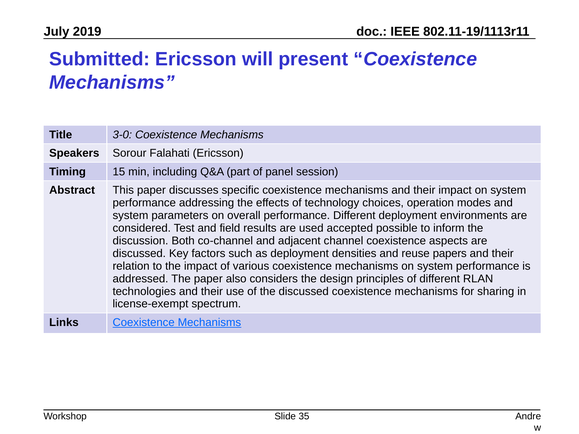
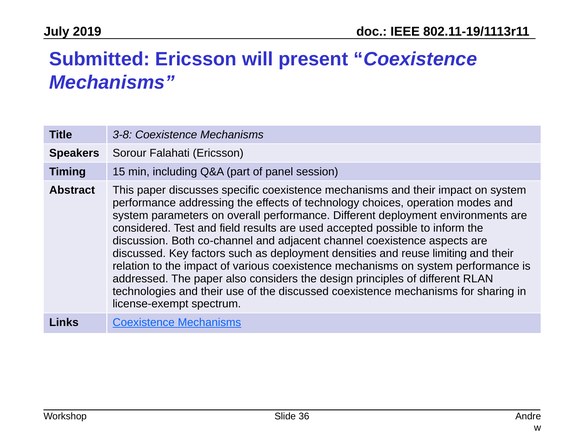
3-0: 3-0 -> 3-8
papers: papers -> limiting
35: 35 -> 36
